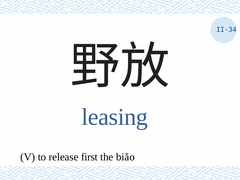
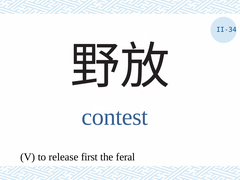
leasing: leasing -> contest
biǎo: biǎo -> feral
